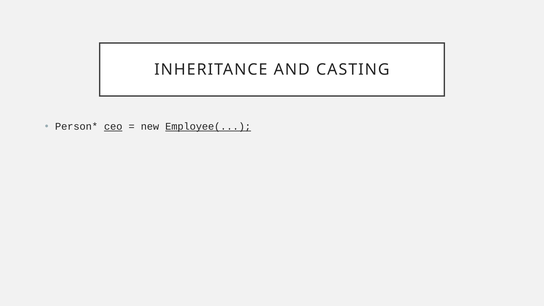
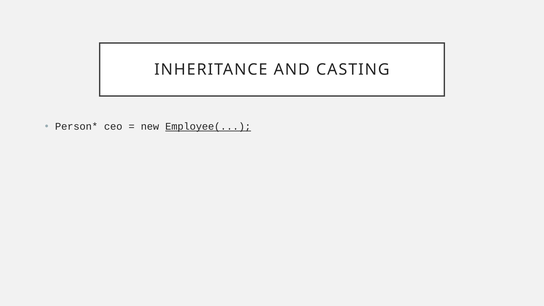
ceo underline: present -> none
